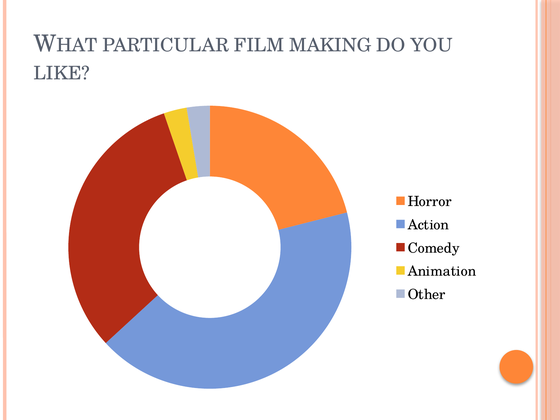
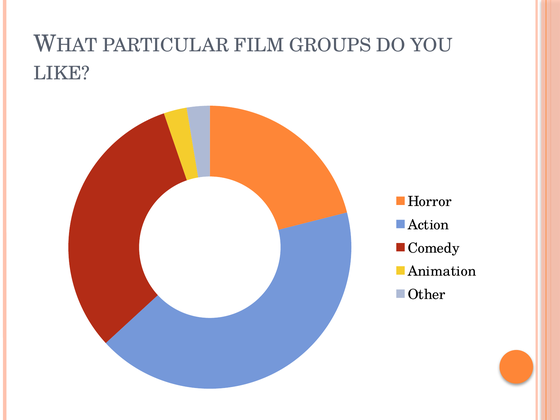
MAKING: MAKING -> GROUPS
